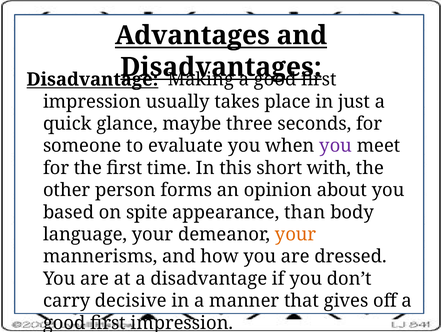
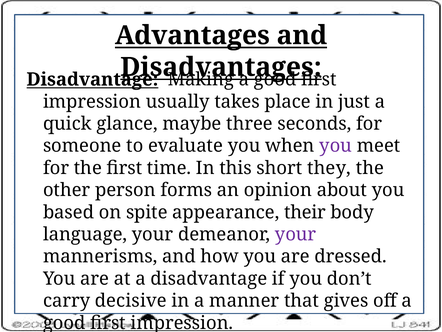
with: with -> they
than: than -> their
your at (296, 234) colour: orange -> purple
